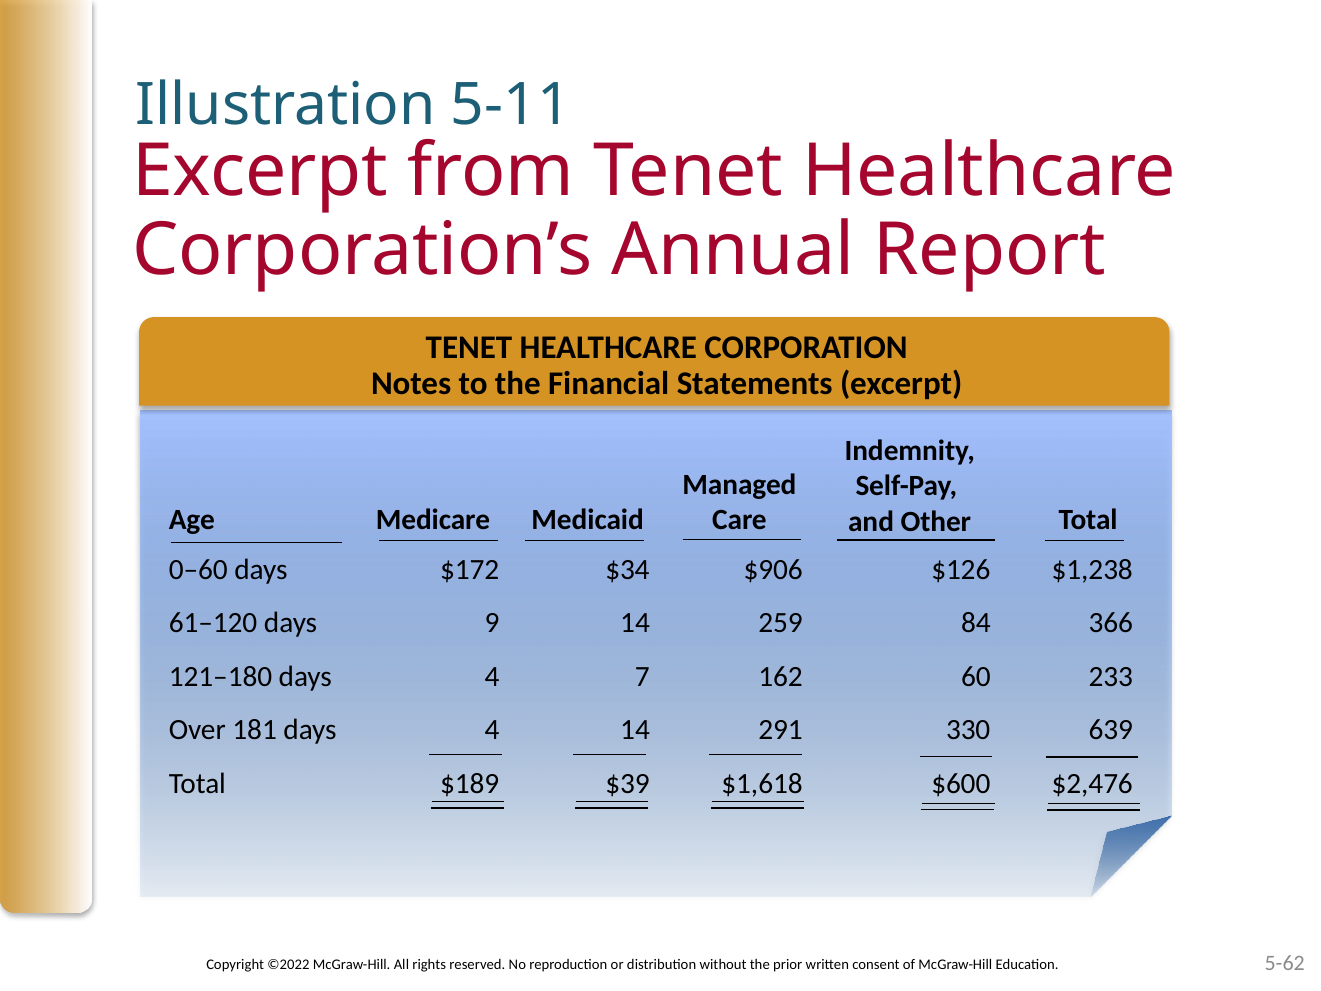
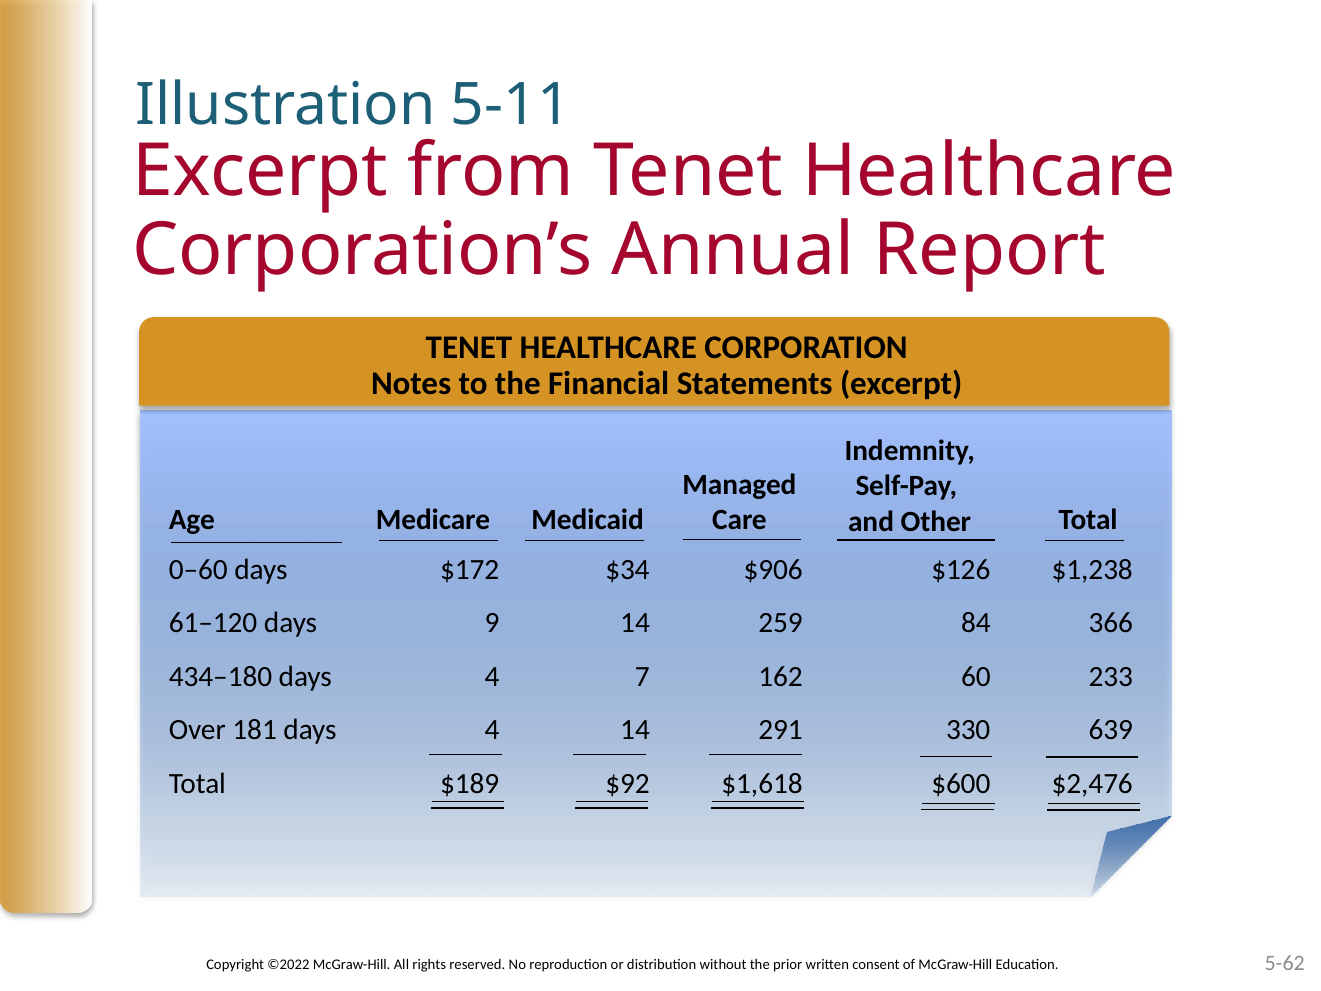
121–180: 121–180 -> 434–180
$39: $39 -> $92
